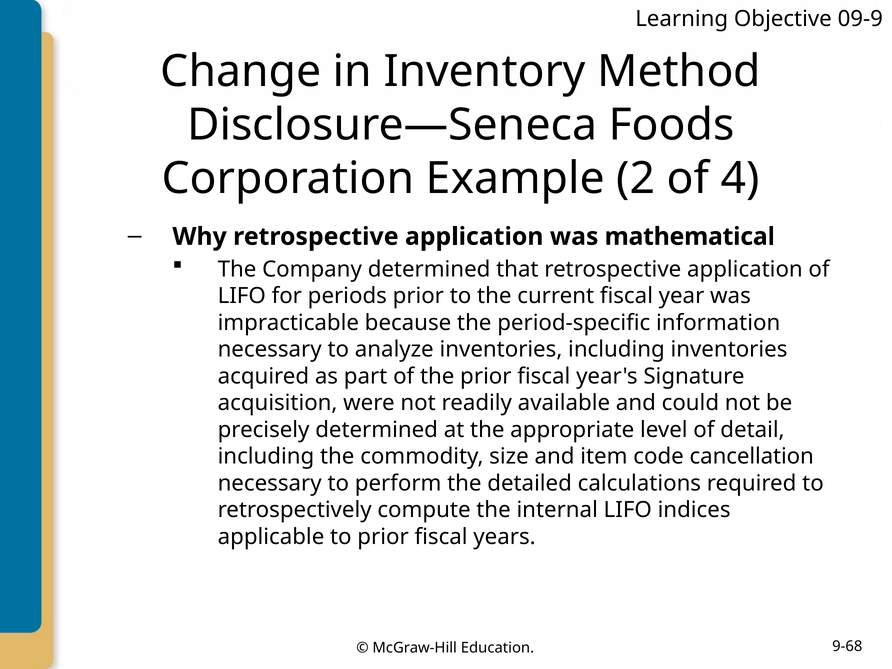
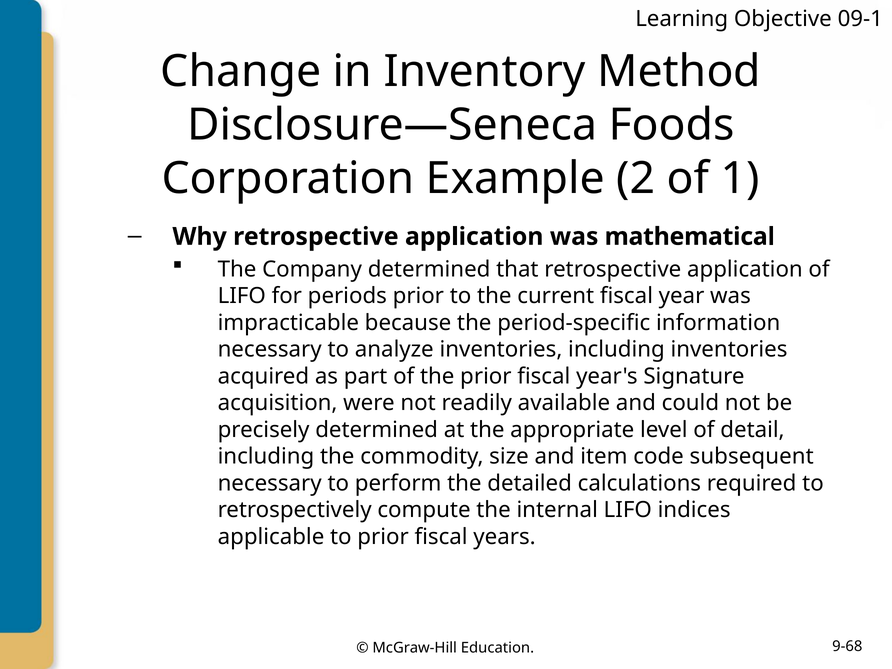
09-9: 09-9 -> 09-1
4: 4 -> 1
cancellation: cancellation -> subsequent
